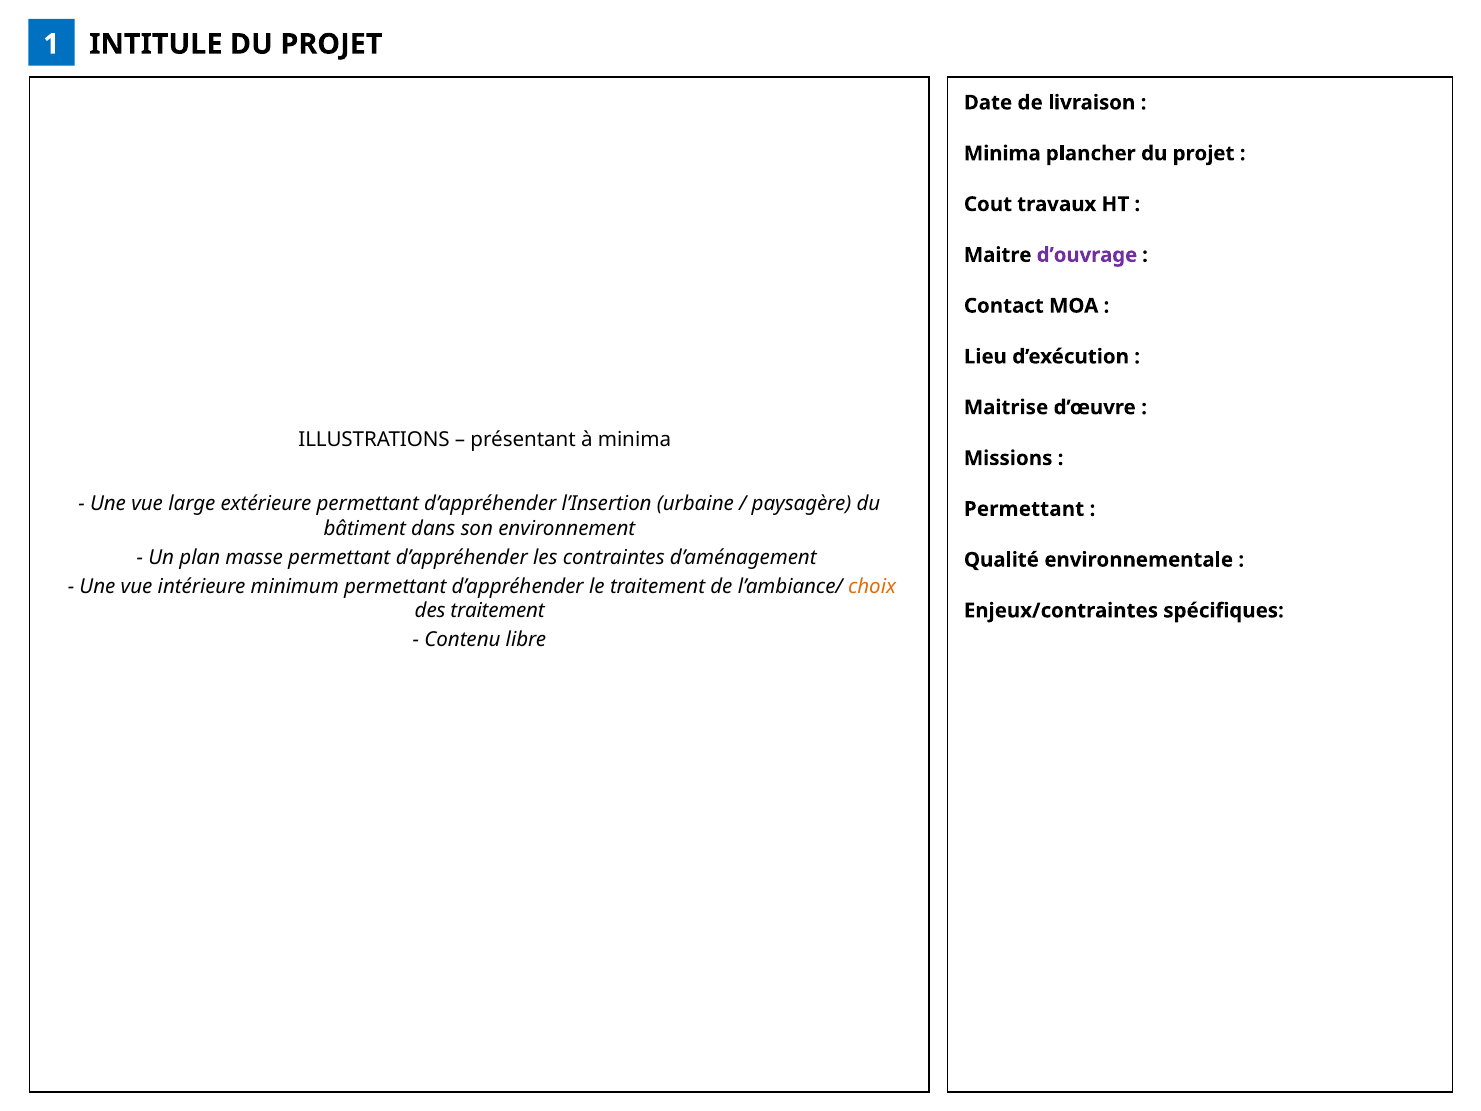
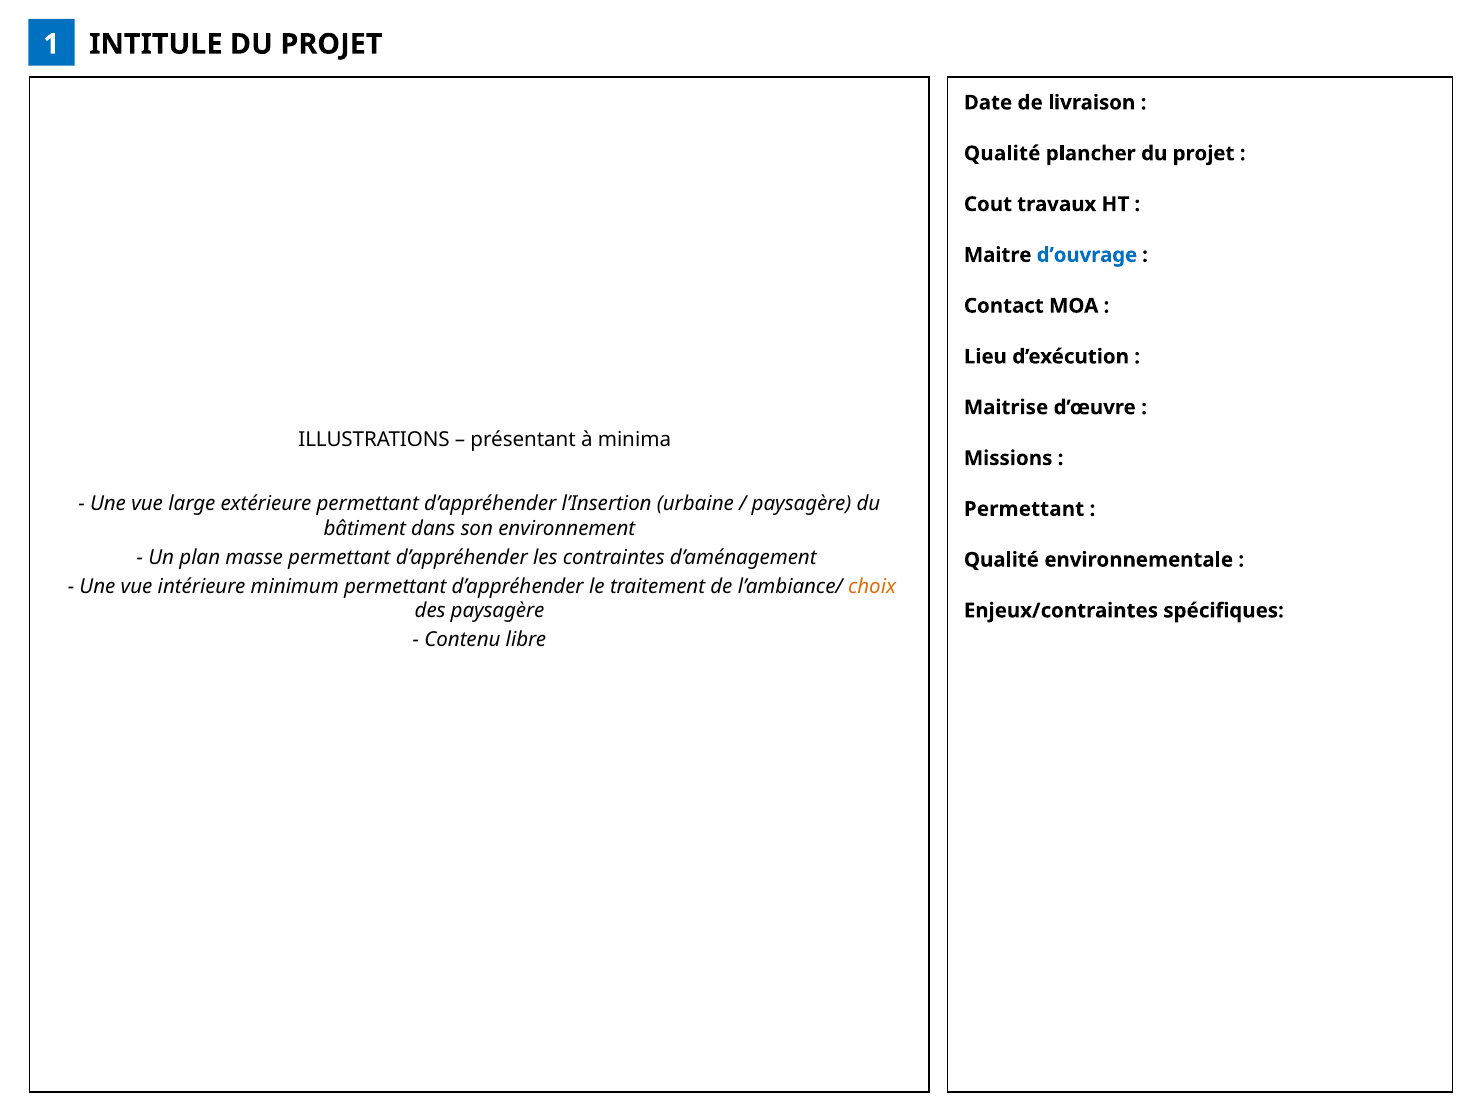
Minima at (1002, 153): Minima -> Qualité
d’ouvrage colour: purple -> blue
des traitement: traitement -> paysagère
